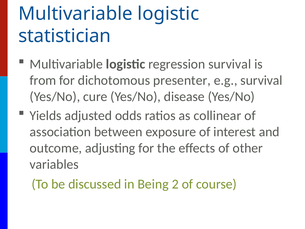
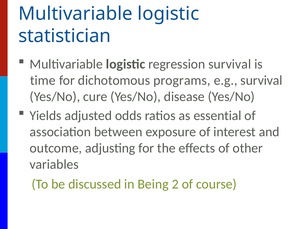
from: from -> time
presenter: presenter -> programs
collinear: collinear -> essential
